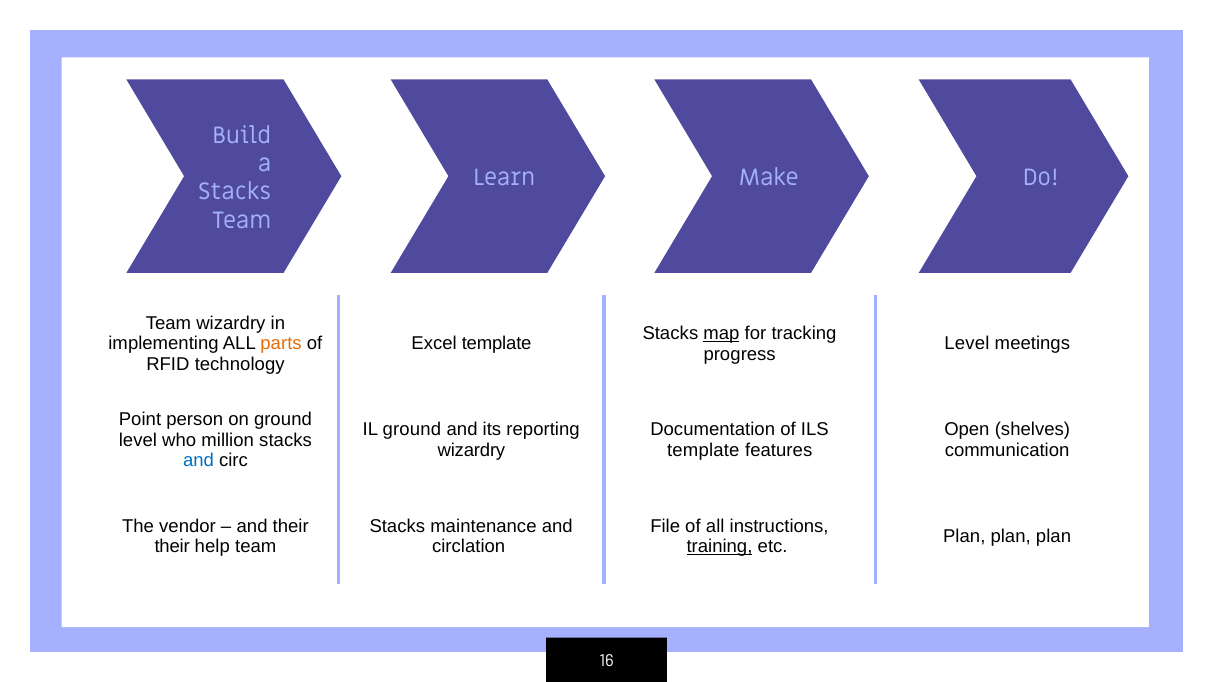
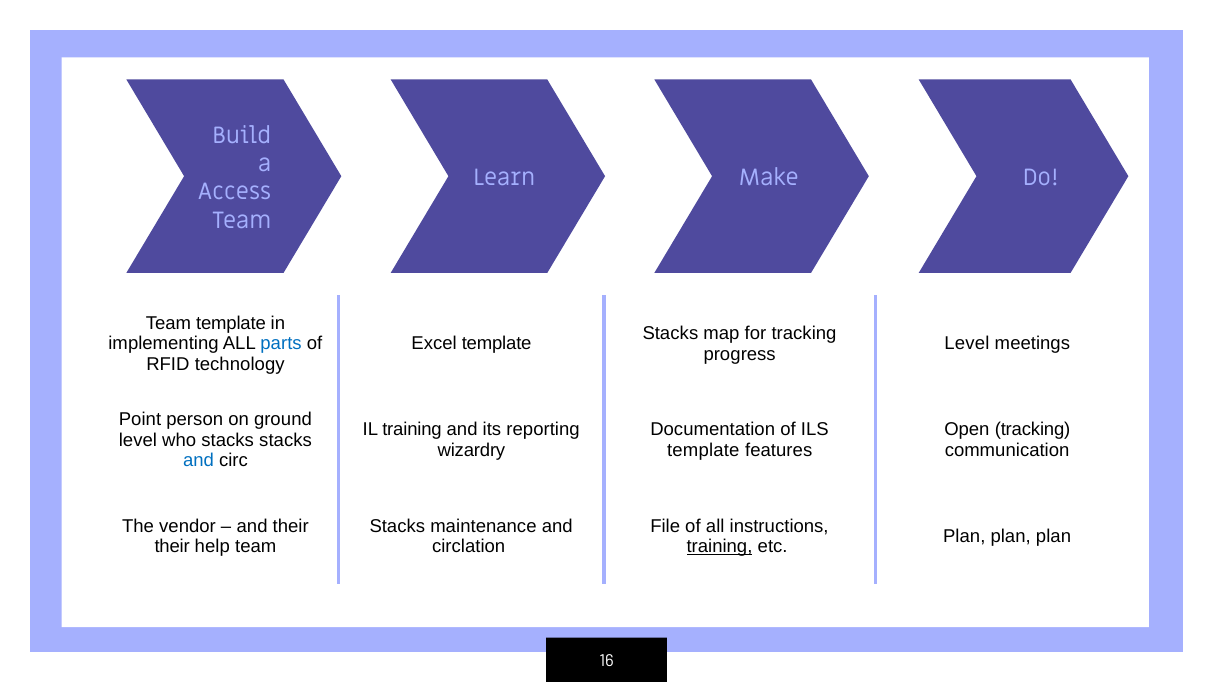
Stacks at (235, 192): Stacks -> Access
Team wizardry: wizardry -> template
map underline: present -> none
parts colour: orange -> blue
IL ground: ground -> training
Open shelves: shelves -> tracking
who million: million -> stacks
